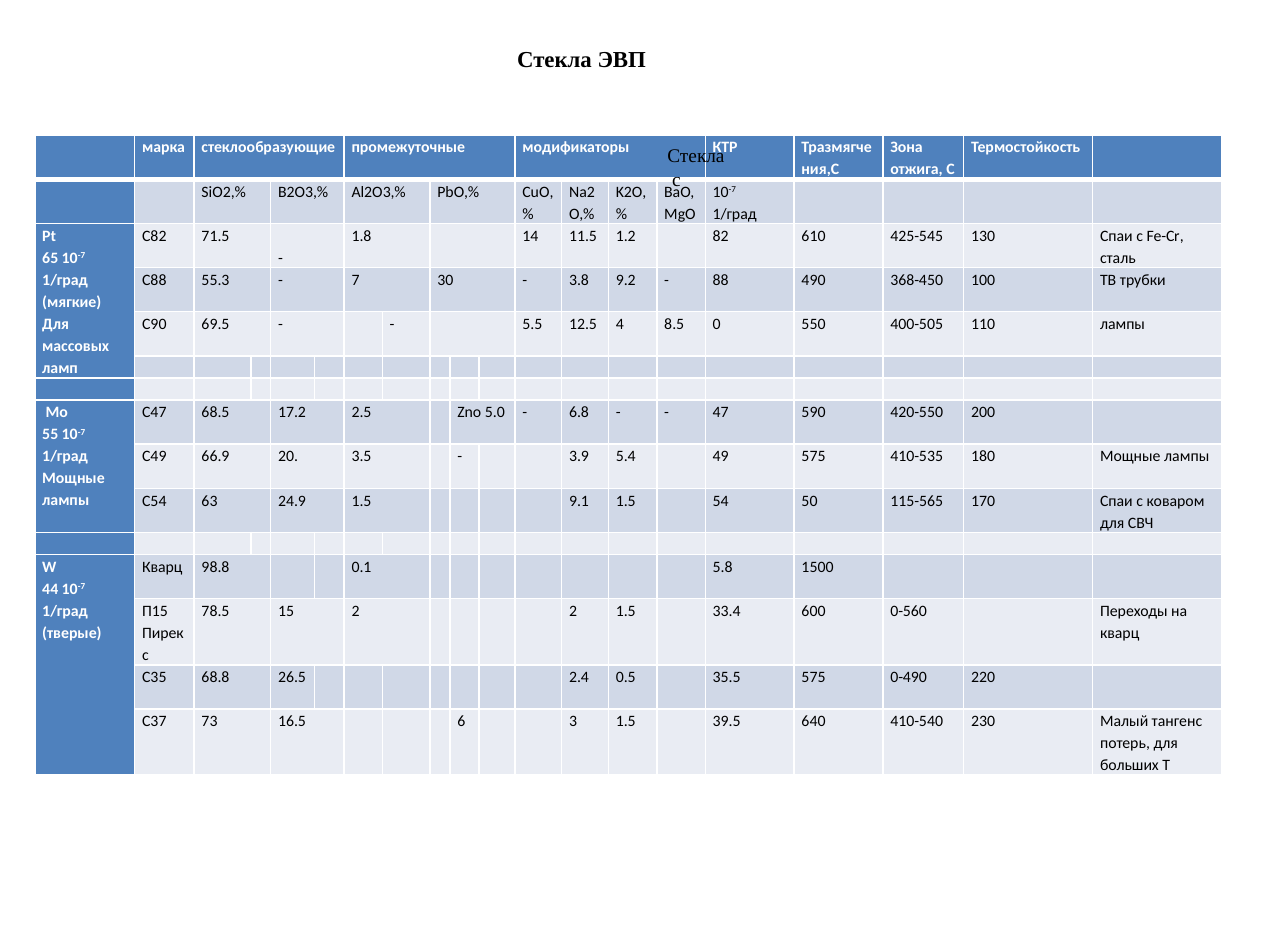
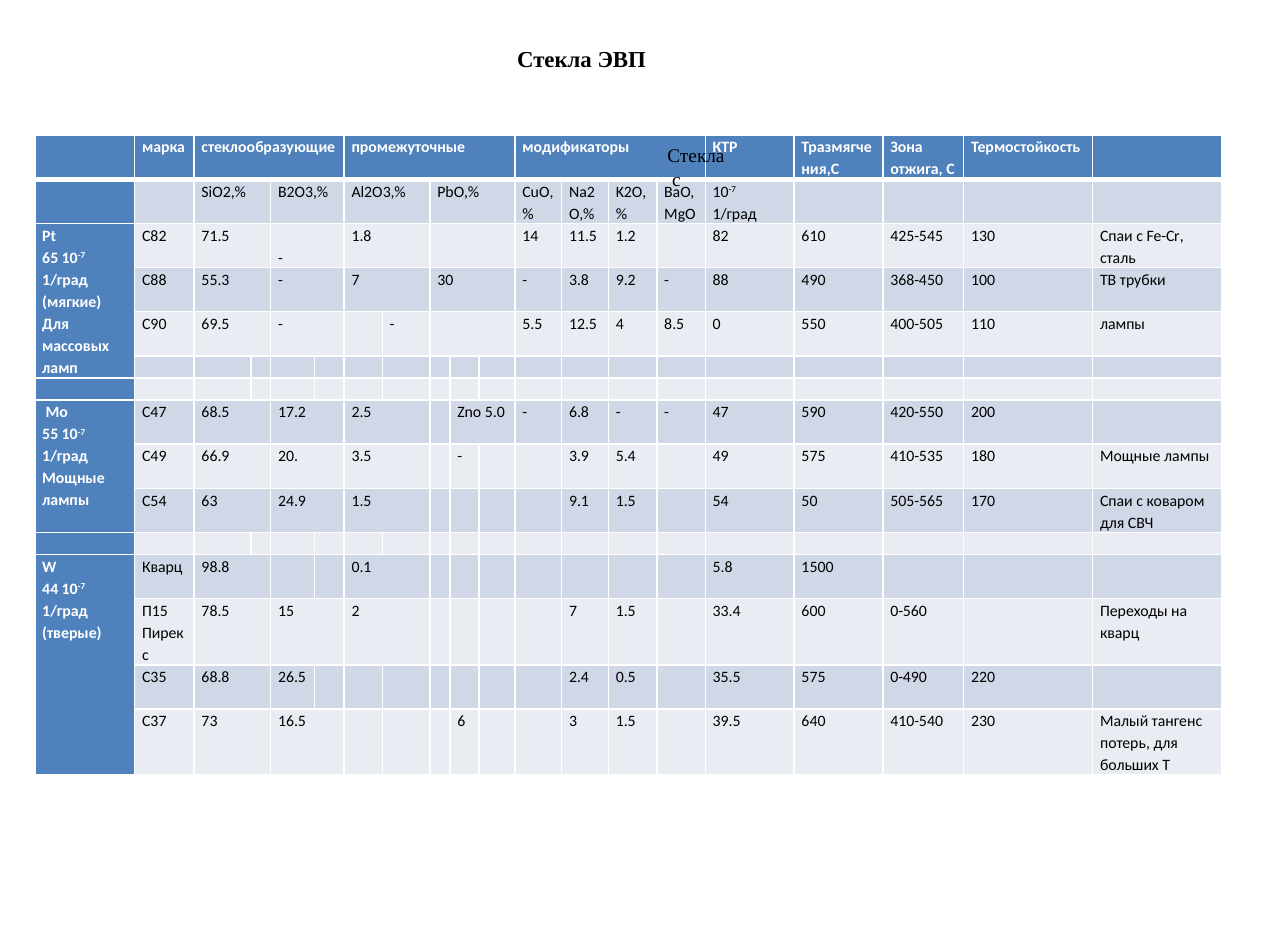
115-565: 115-565 -> 505-565
2 2: 2 -> 7
